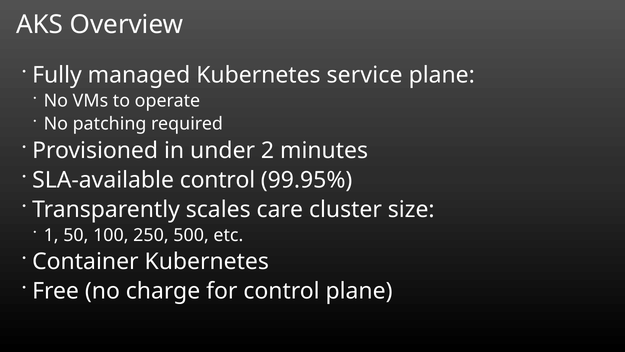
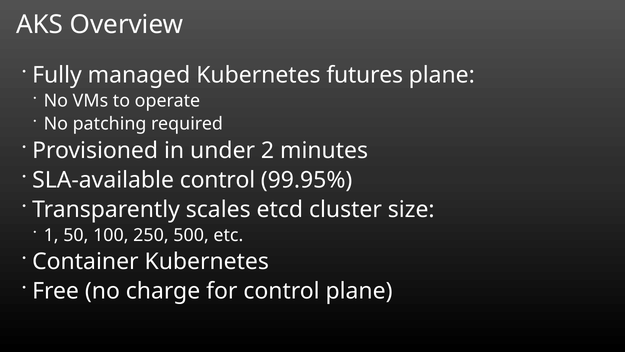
service: service -> futures
care: care -> etcd
